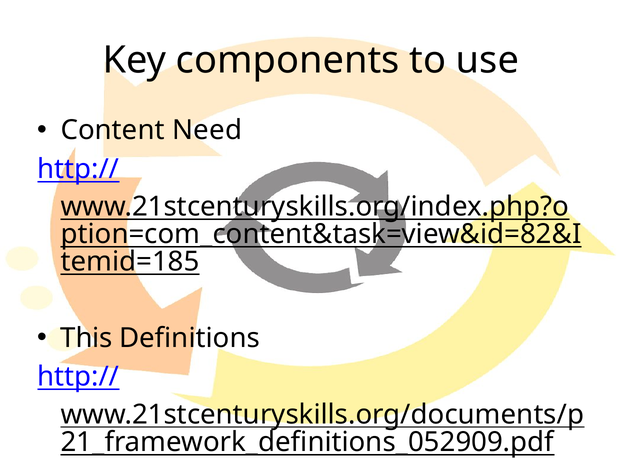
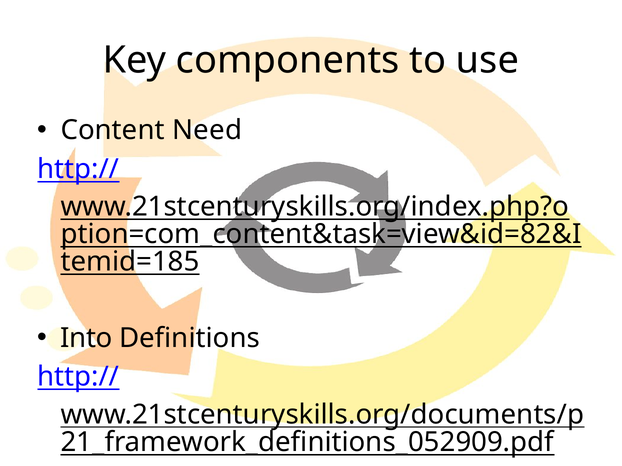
This: This -> Into
